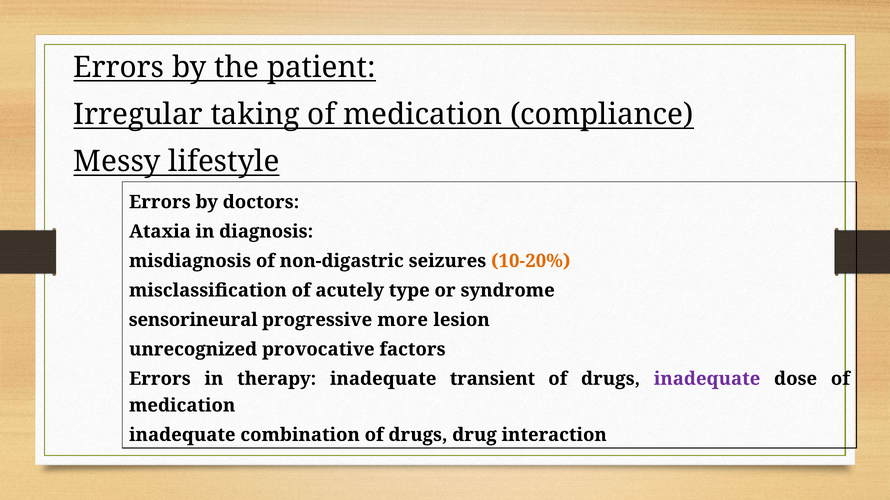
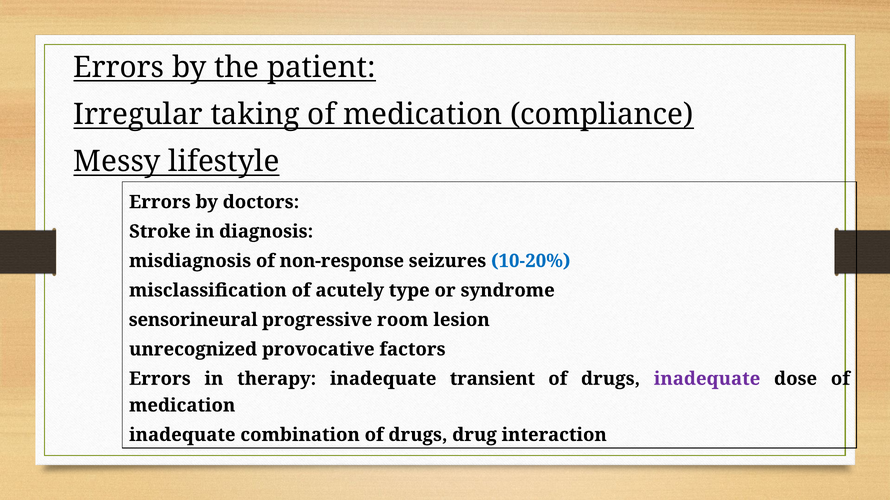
Ataxia: Ataxia -> Stroke
non-digastric: non-digastric -> non-response
10-20% colour: orange -> blue
more: more -> room
